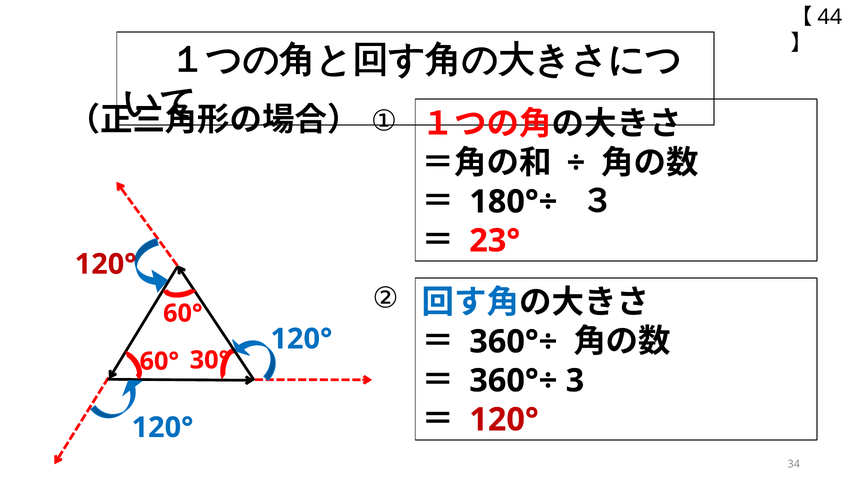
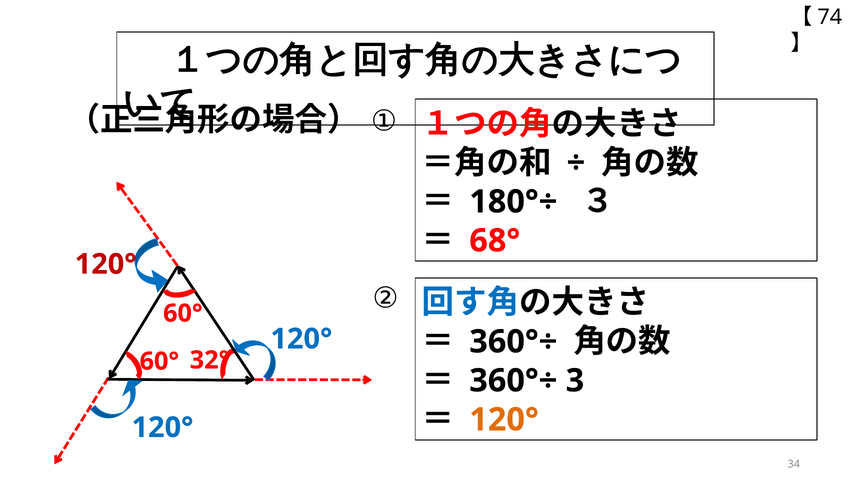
44: 44 -> 74
23°: 23° -> 68°
30°: 30° -> 32°
120° at (504, 420) colour: red -> orange
